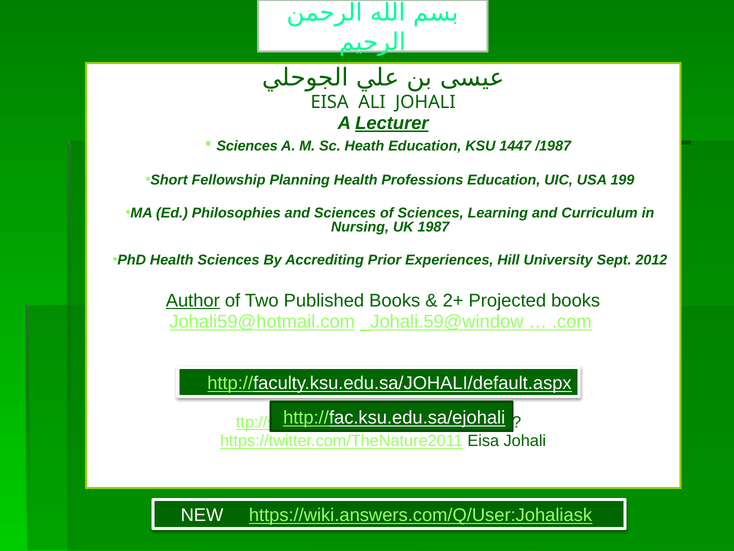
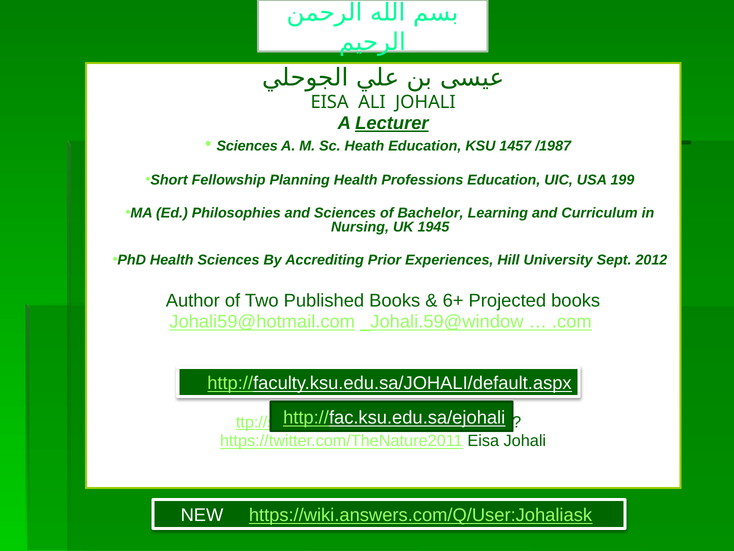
1447: 1447 -> 1457
of Sciences: Sciences -> Bachelor
1987: 1987 -> 1945
Author underline: present -> none
2+: 2+ -> 6+
